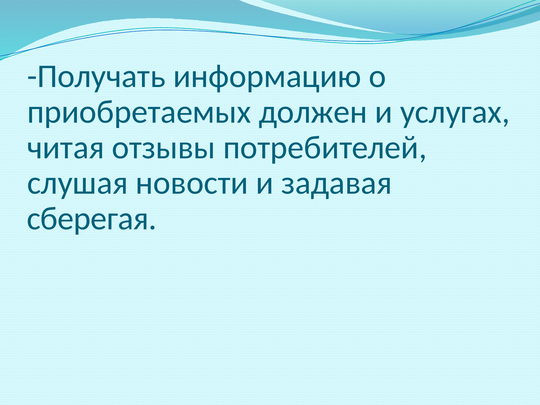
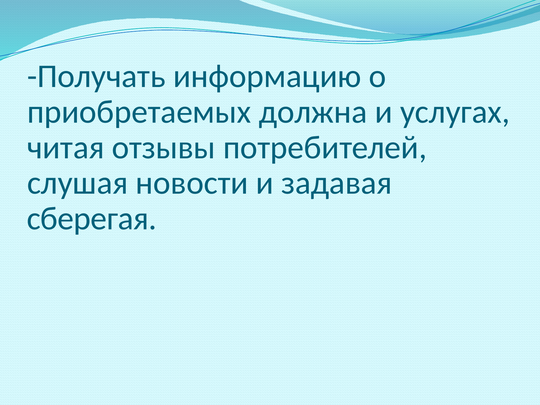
должен: должен -> должна
